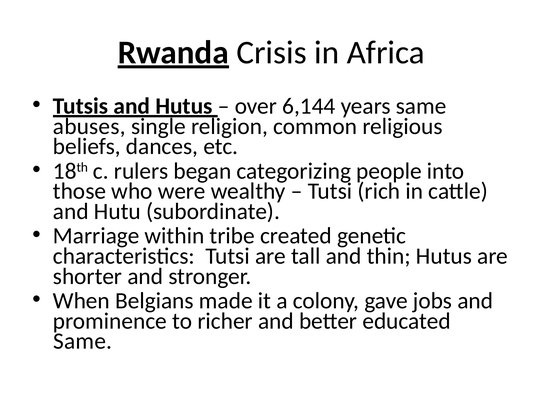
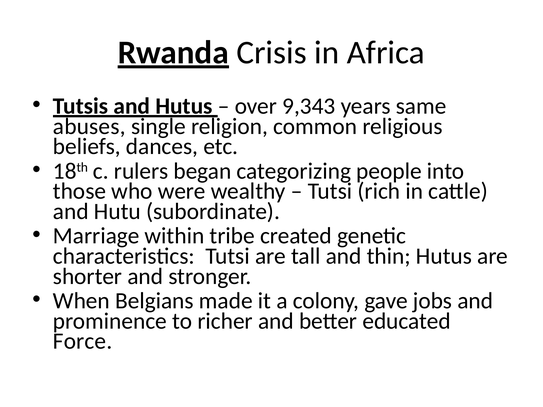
6,144: 6,144 -> 9,343
Same at (83, 341): Same -> Force
